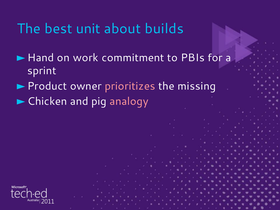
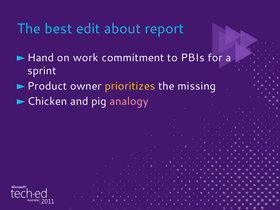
unit: unit -> edit
builds: builds -> report
prioritizes colour: pink -> yellow
